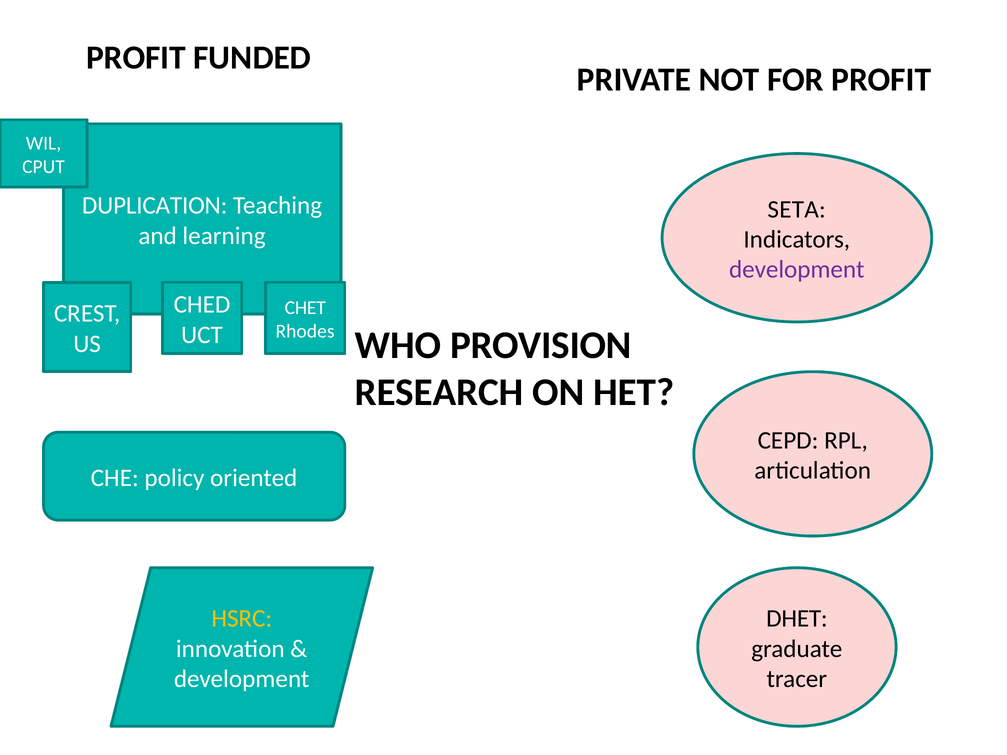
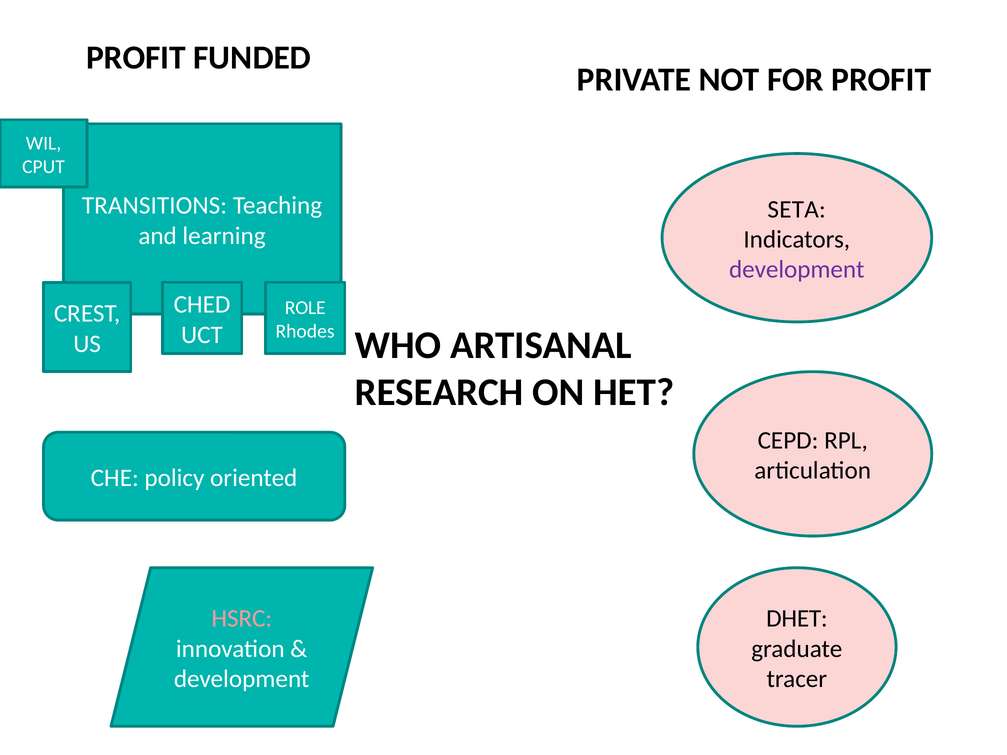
DUPLICATION: DUPLICATION -> TRANSITIONS
CHET: CHET -> ROLE
PROVISION: PROVISION -> ARTISANAL
HSRC colour: yellow -> pink
